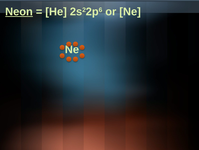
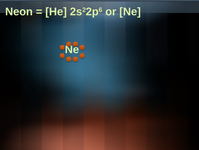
Neon underline: present -> none
